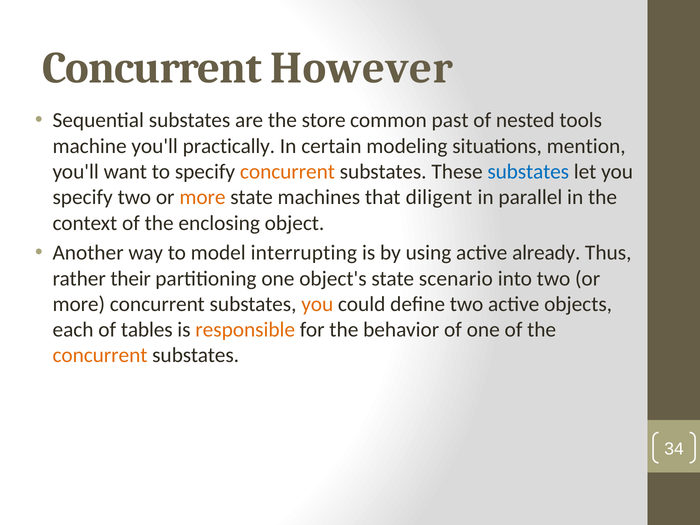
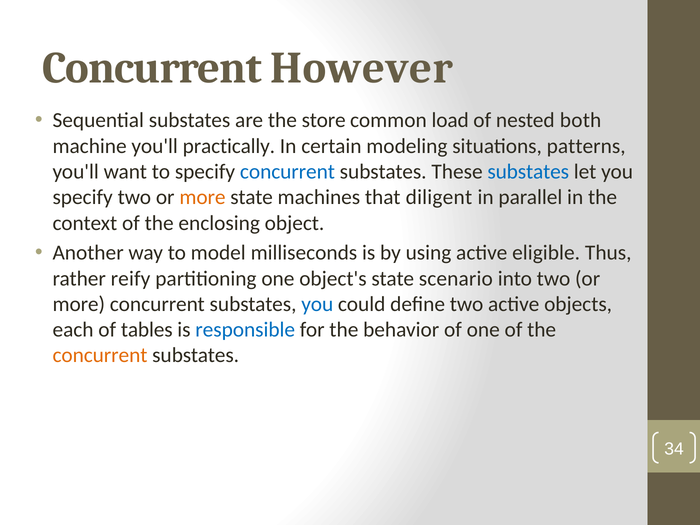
past: past -> load
tools: tools -> both
mention: mention -> patterns
concurrent at (287, 172) colour: orange -> blue
interrupting: interrupting -> milliseconds
already: already -> eligible
their: their -> reify
you at (317, 304) colour: orange -> blue
responsible colour: orange -> blue
